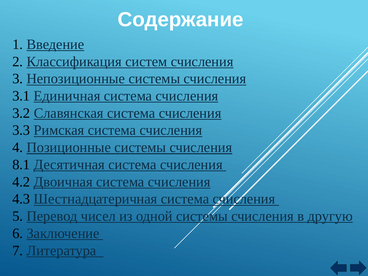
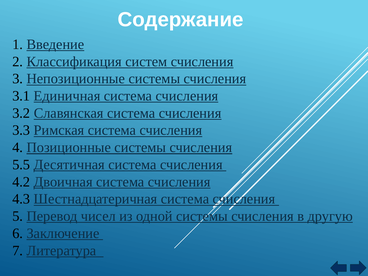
8.1: 8.1 -> 5.5
